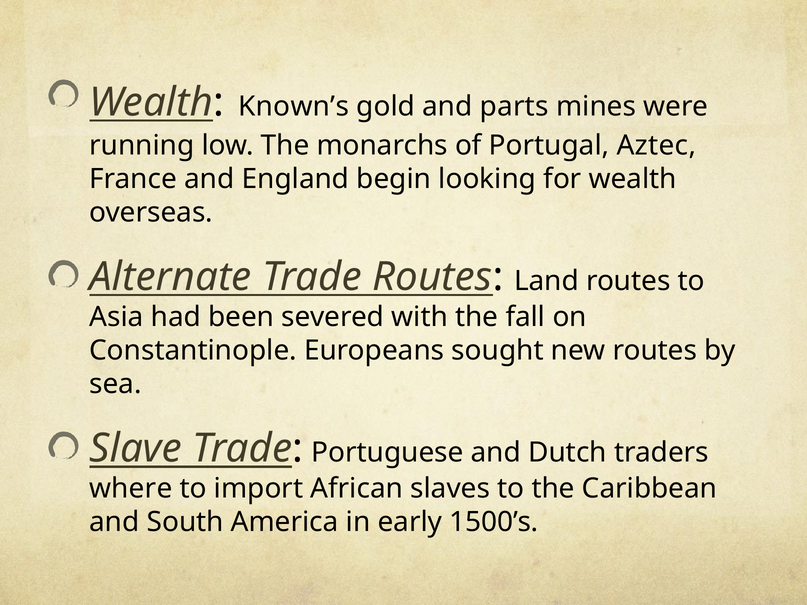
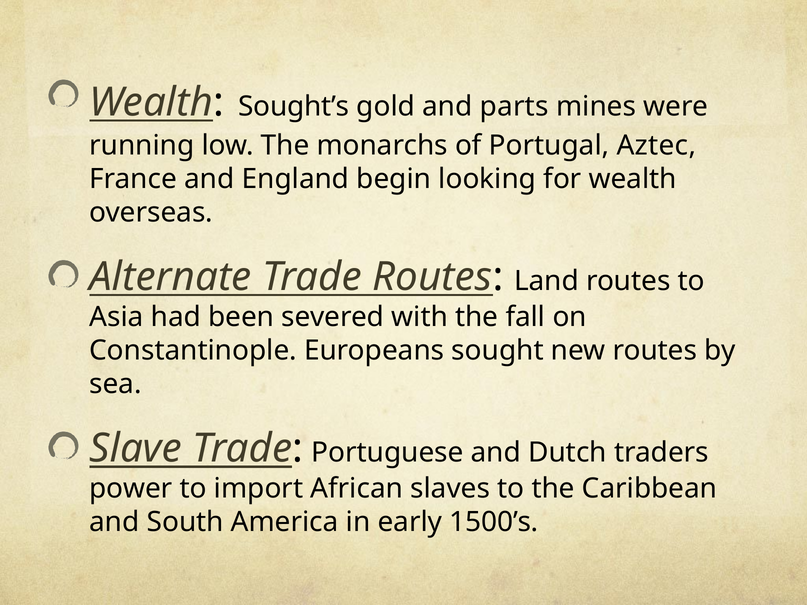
Known’s: Known’s -> Sought’s
where: where -> power
